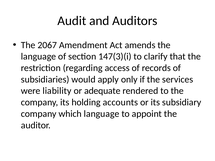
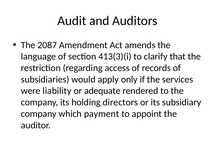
2067: 2067 -> 2087
147(3)(i: 147(3)(i -> 413(3)(i
accounts: accounts -> directors
which language: language -> payment
